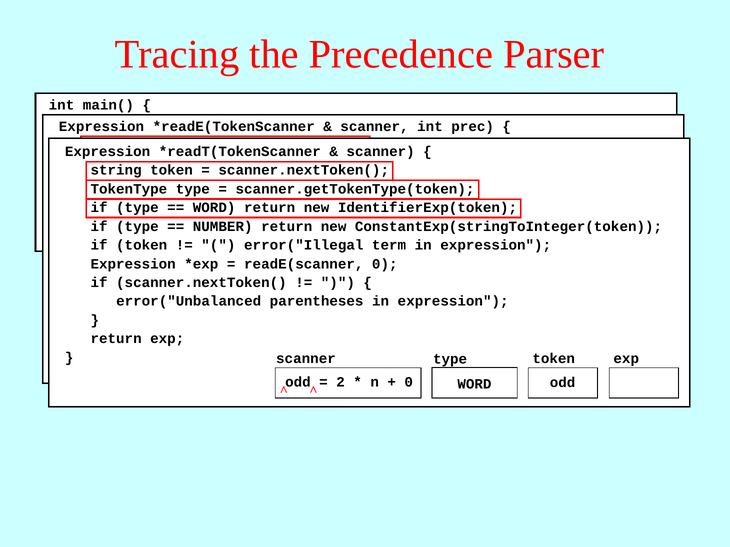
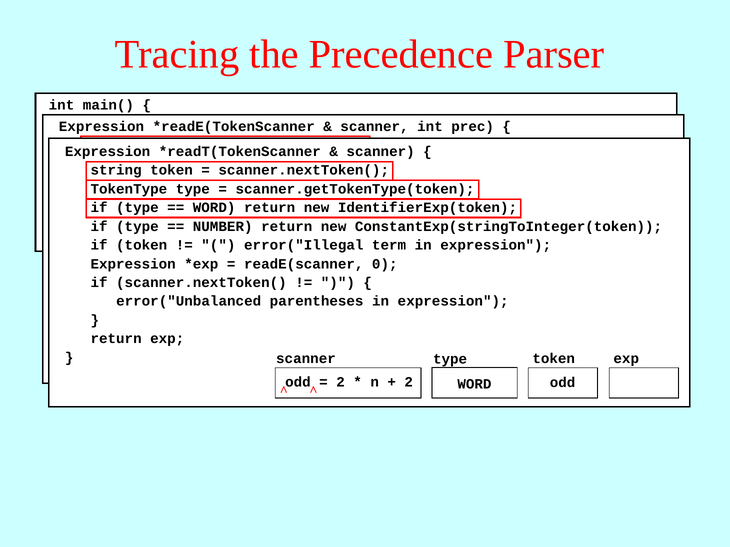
0 at (409, 382): 0 -> 2
